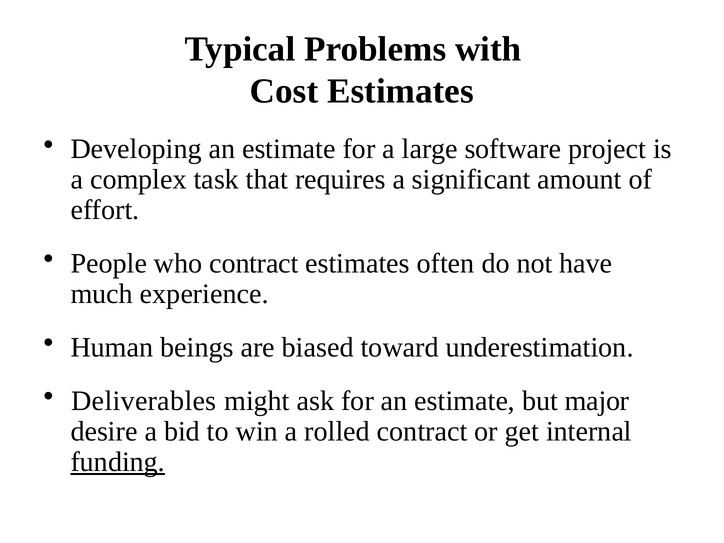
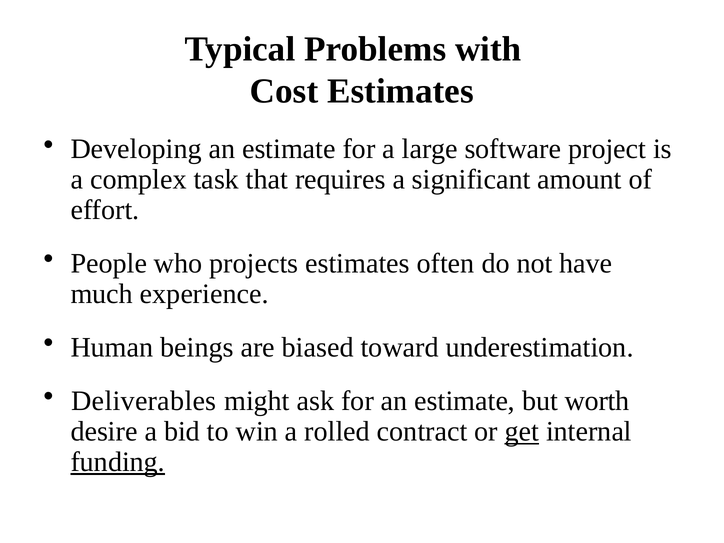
who contract: contract -> projects
major: major -> worth
get underline: none -> present
